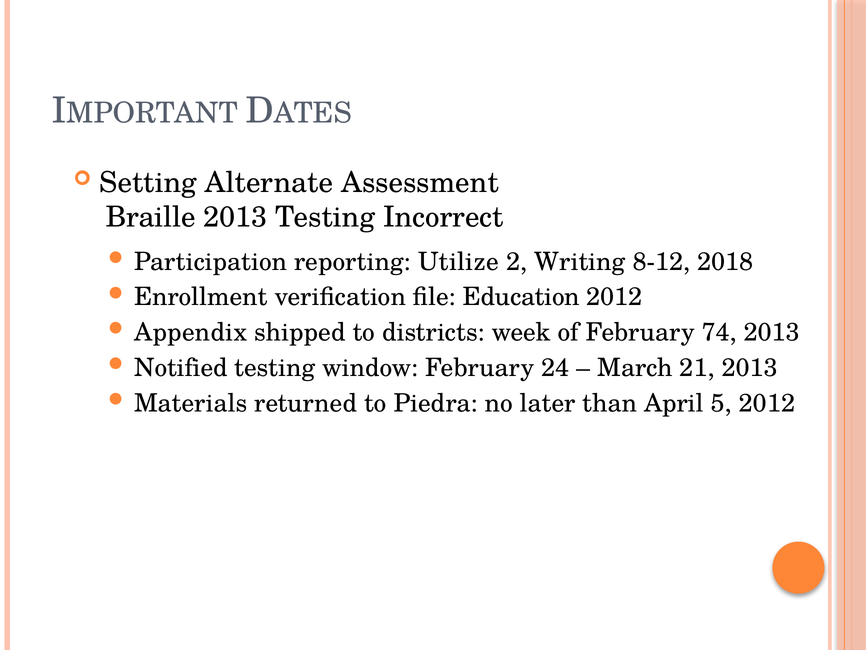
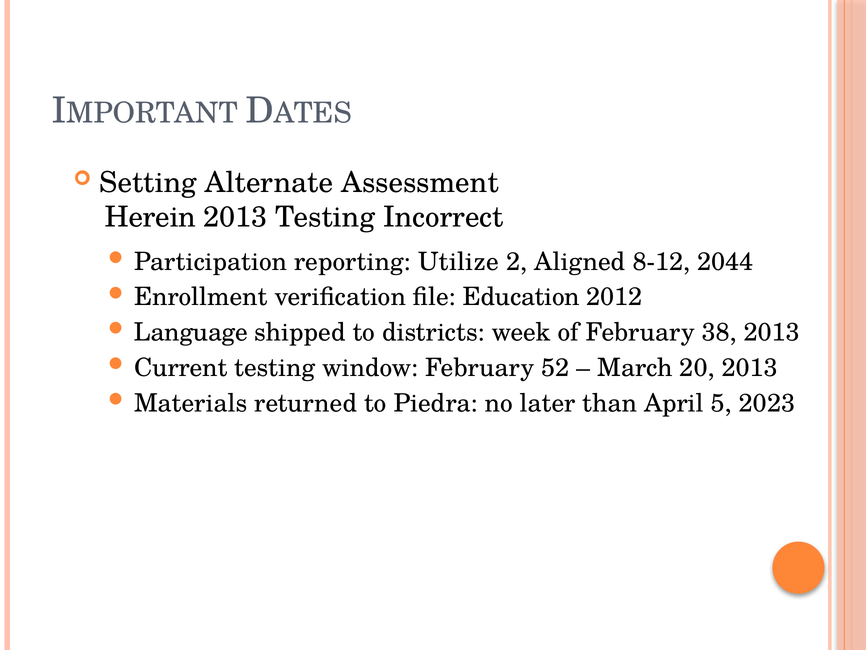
Braille: Braille -> Herein
Writing: Writing -> Aligned
2018: 2018 -> 2044
Appendix: Appendix -> Language
74: 74 -> 38
Notified: Notified -> Current
24: 24 -> 52
21: 21 -> 20
5 2012: 2012 -> 2023
